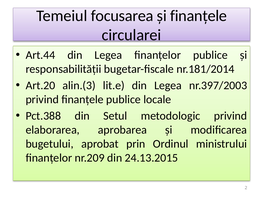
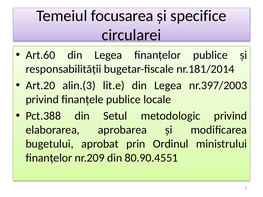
și finanțele: finanțele -> specifice
Art.44: Art.44 -> Art.60
24.13.2015: 24.13.2015 -> 80.90.4551
